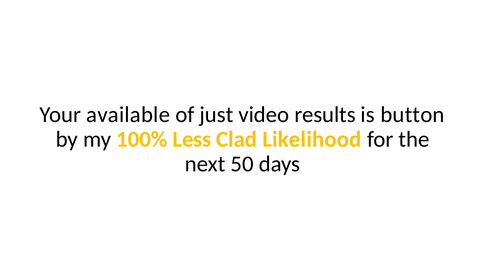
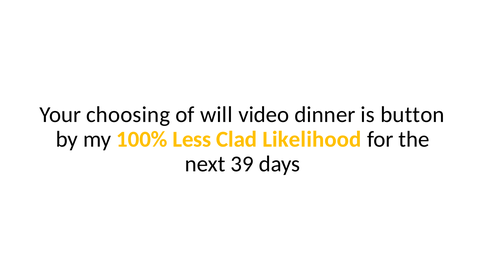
available: available -> choosing
just: just -> will
results: results -> dinner
50: 50 -> 39
